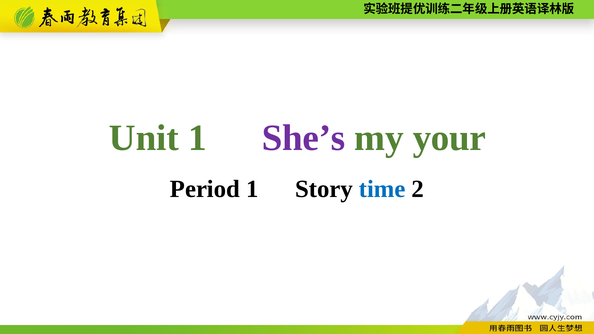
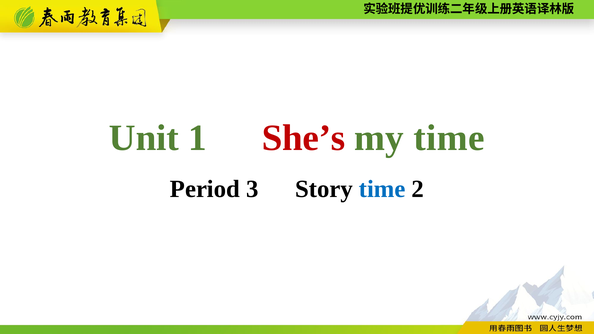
She’s colour: purple -> red
my your: your -> time
Period 1: 1 -> 3
